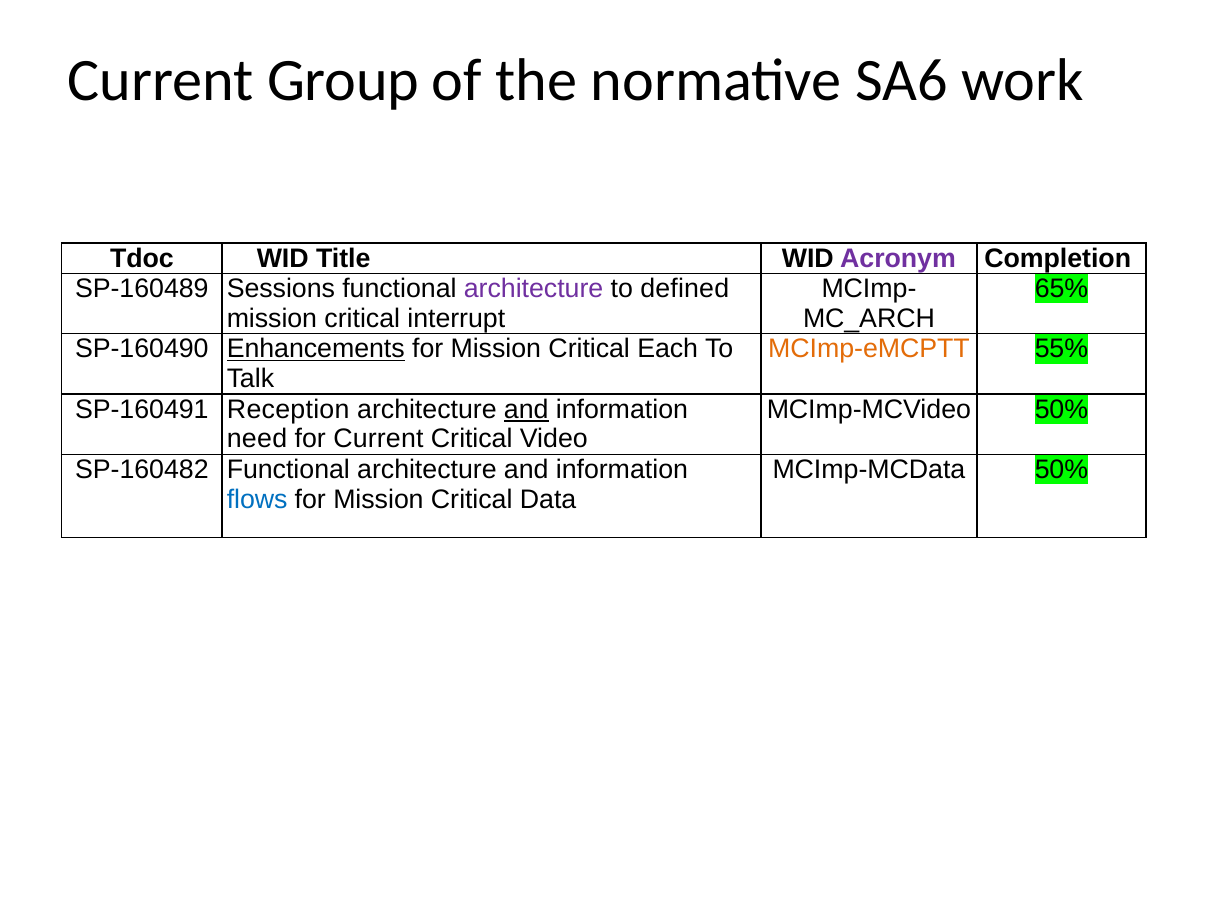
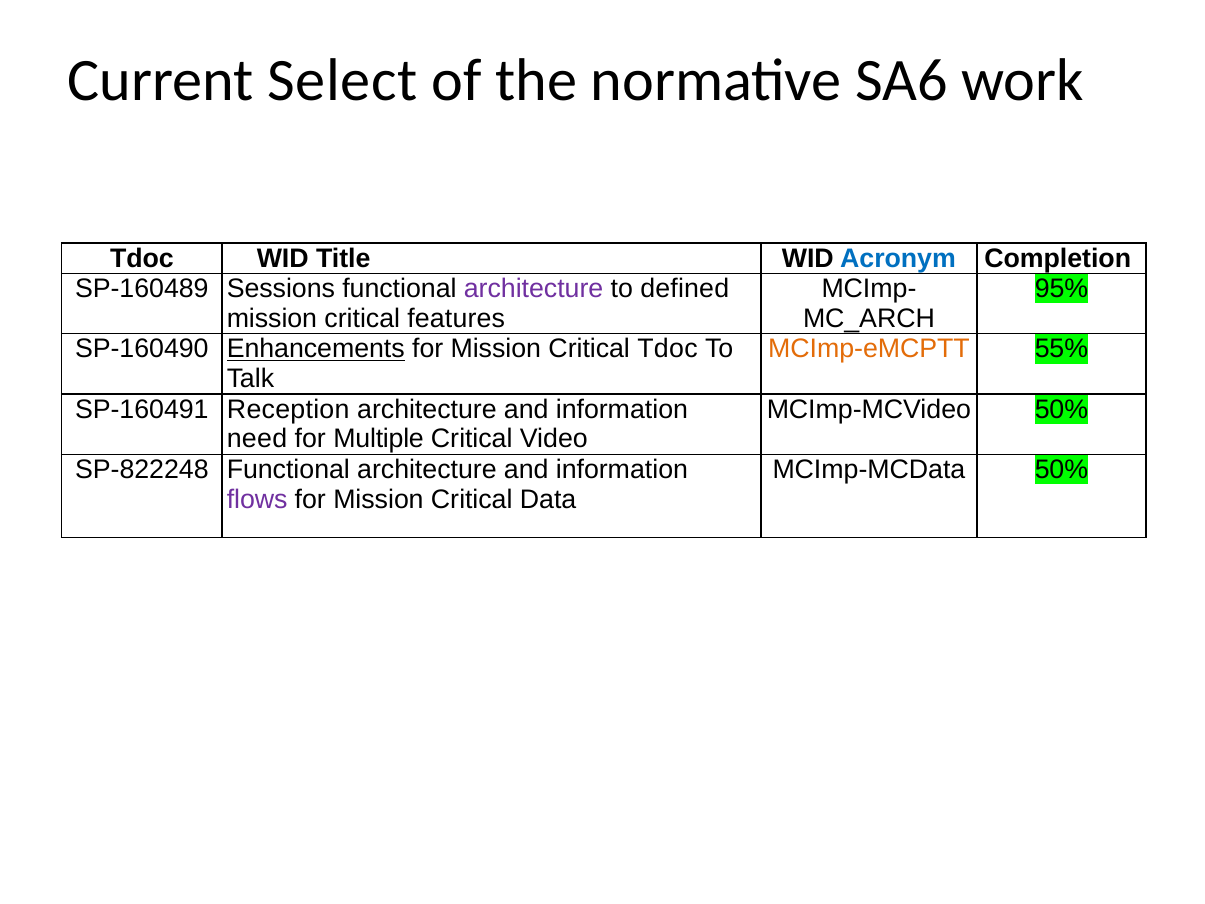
Group: Group -> Select
Acronym colour: purple -> blue
65%: 65% -> 95%
interrupt: interrupt -> features
Critical Each: Each -> Tdoc
and at (526, 409) underline: present -> none
for Current: Current -> Multiple
SP-160482: SP-160482 -> SP-822248
flows colour: blue -> purple
